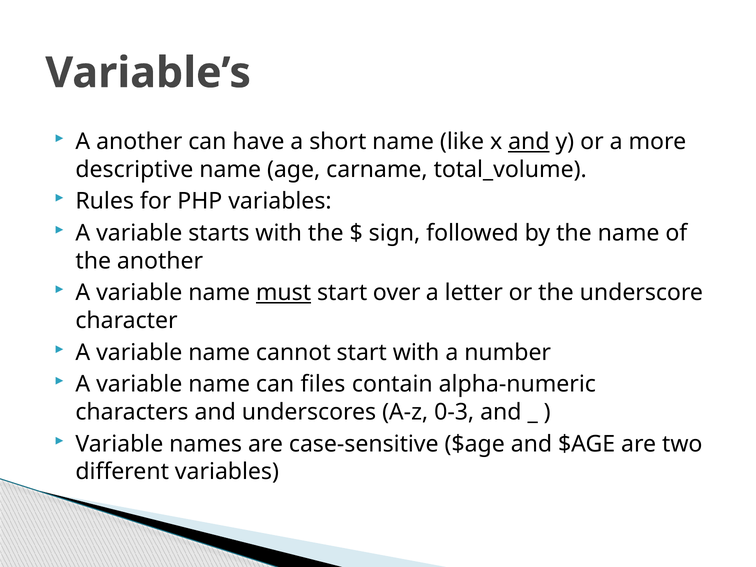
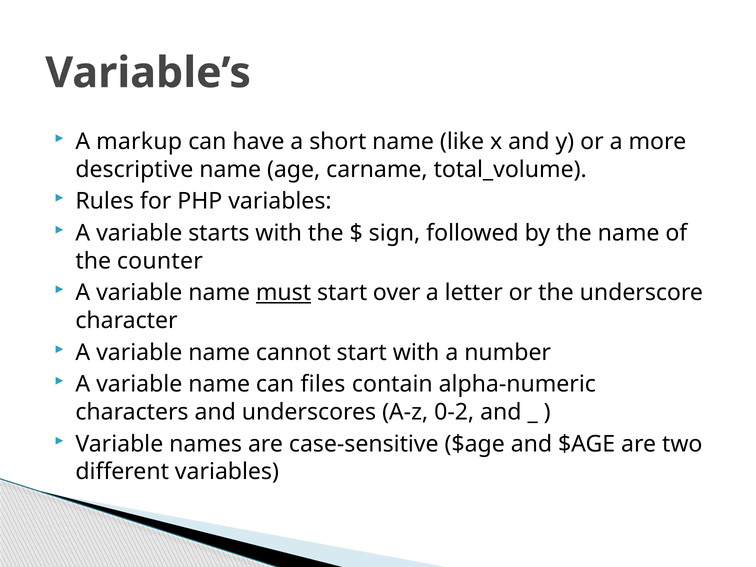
A another: another -> markup
and at (529, 142) underline: present -> none
the another: another -> counter
0-3: 0-3 -> 0-2
